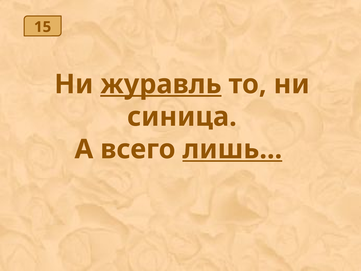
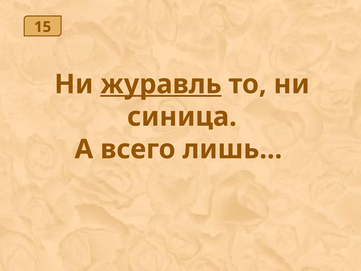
лишь underline: present -> none
